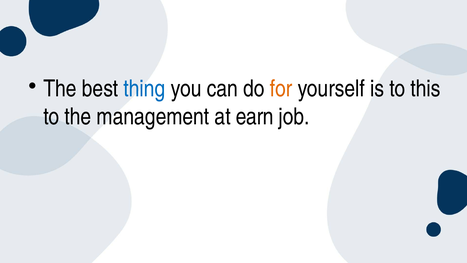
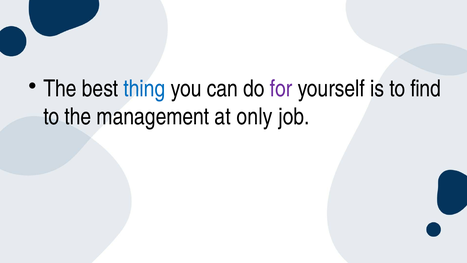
for colour: orange -> purple
this: this -> find
earn: earn -> only
